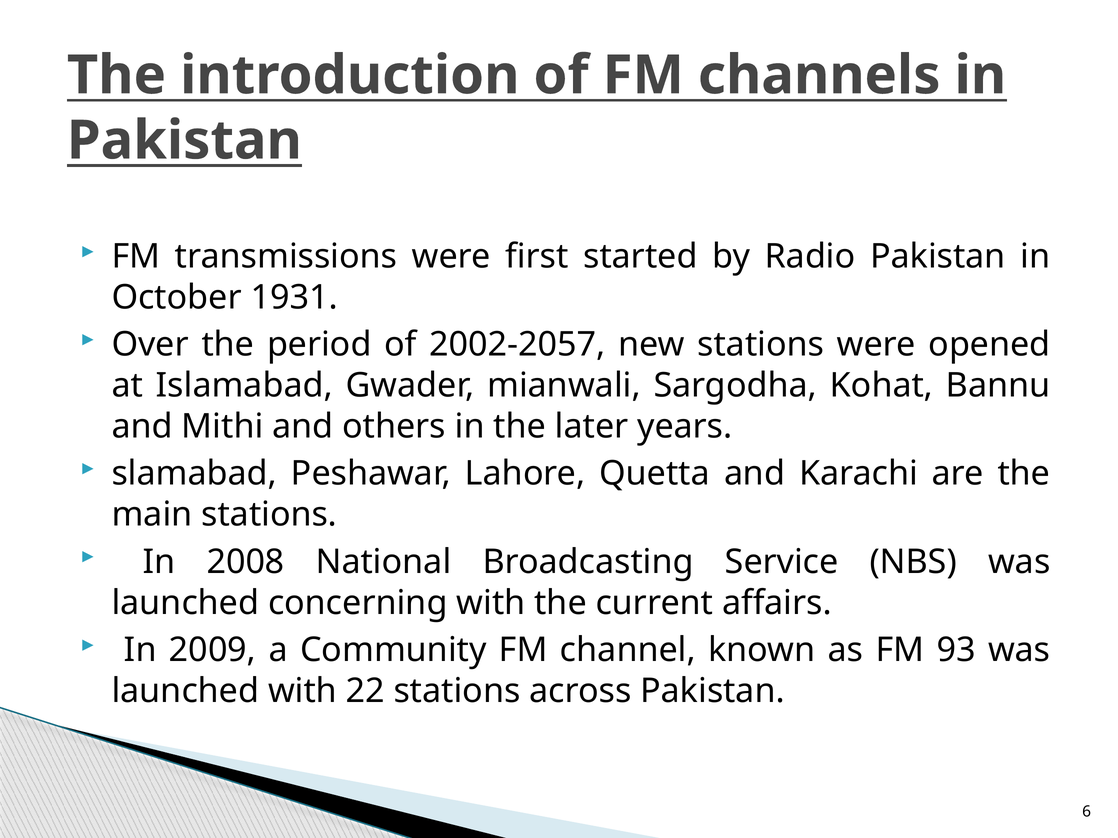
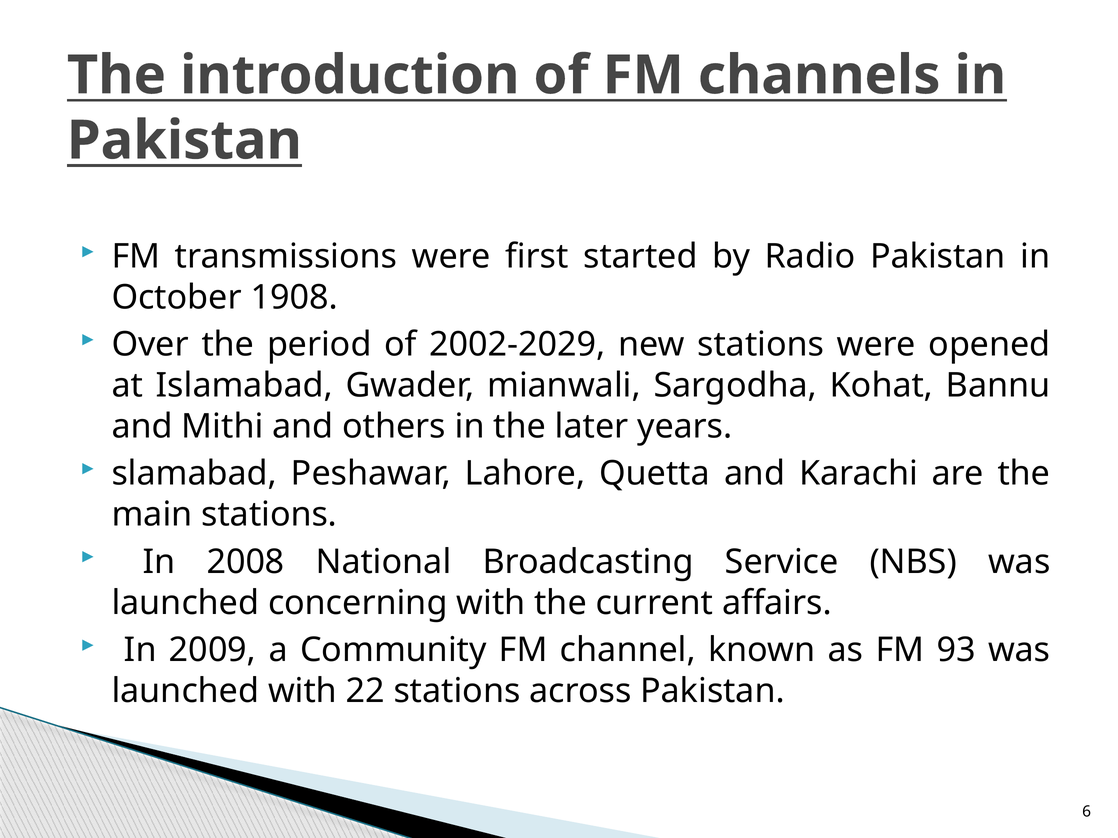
1931: 1931 -> 1908
2002-2057: 2002-2057 -> 2002-2029
